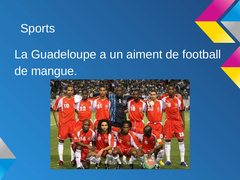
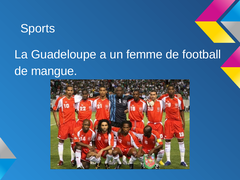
aiment: aiment -> femme
